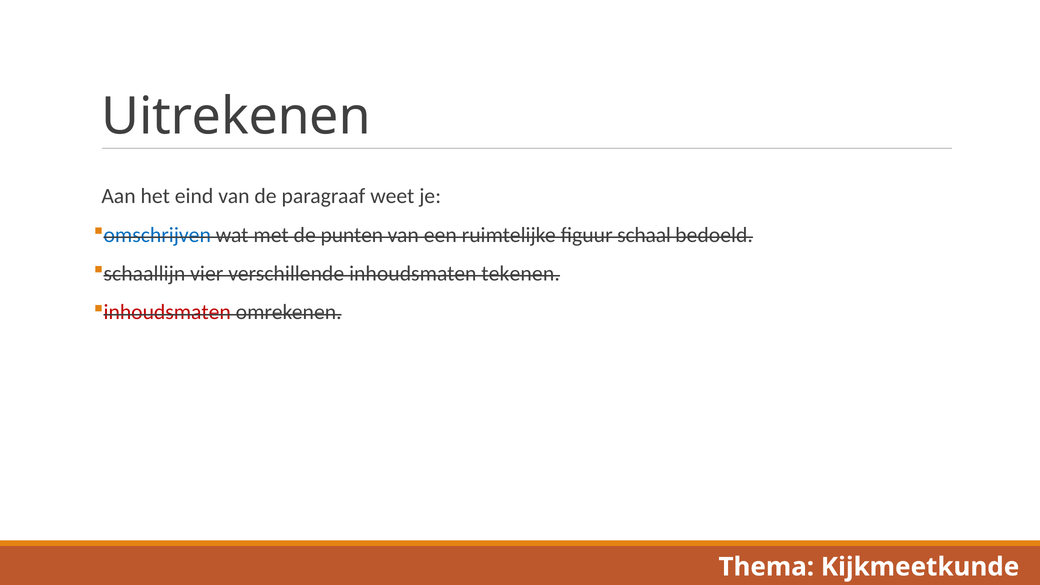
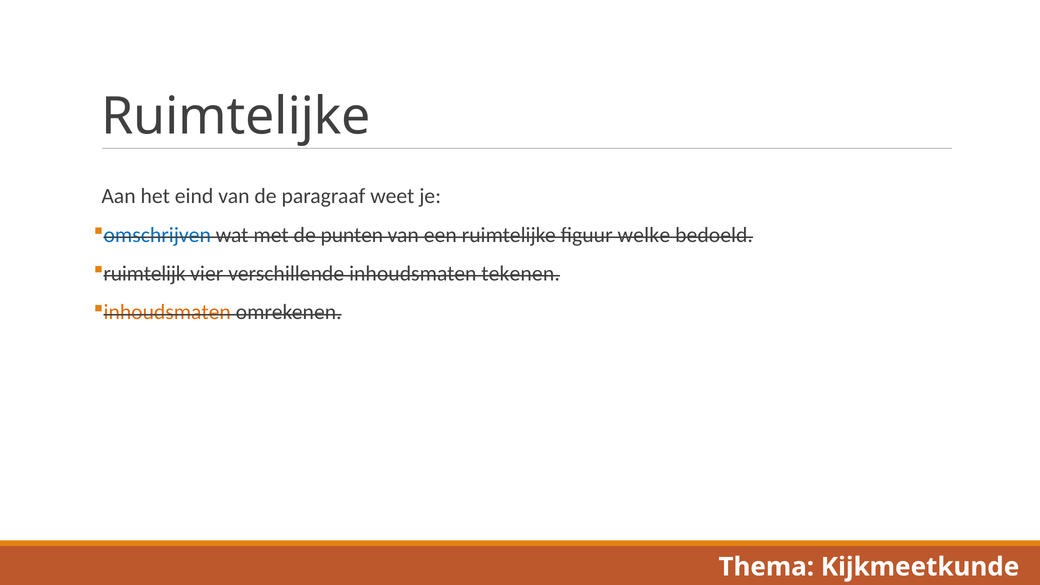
Uitrekenen at (236, 117): Uitrekenen -> Ruimtelijke
schaal: schaal -> welke
schaallijn: schaallijn -> ruimtelijk
inhoudsmaten at (167, 312) colour: red -> orange
